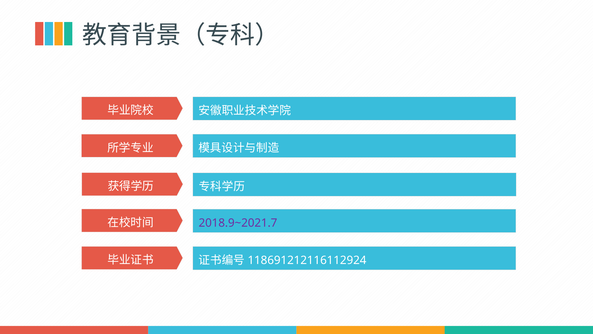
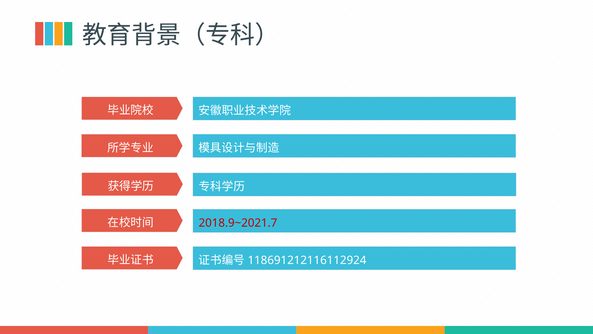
2018.9~2021.7 colour: purple -> red
